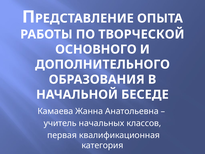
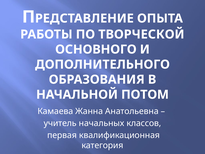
БЕСЕДЕ: БЕСЕДЕ -> ПОТОМ
